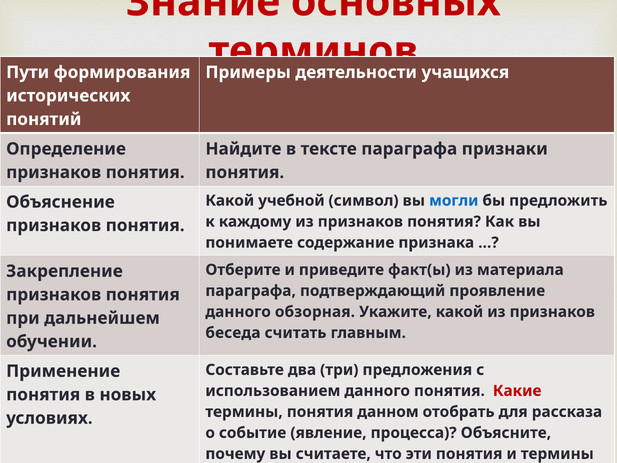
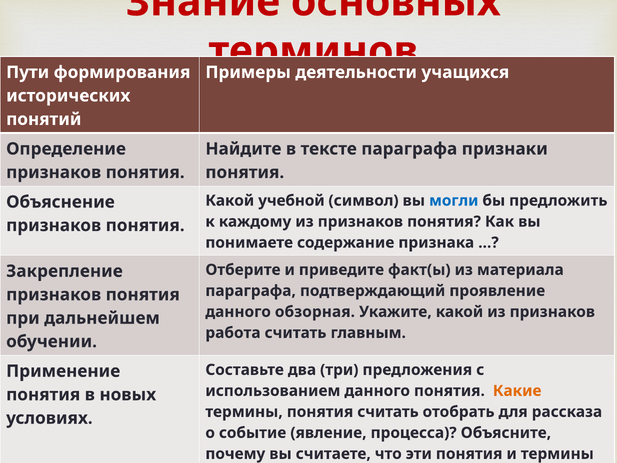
беседа: беседа -> работа
Какие colour: red -> orange
понятия данном: данном -> считать
